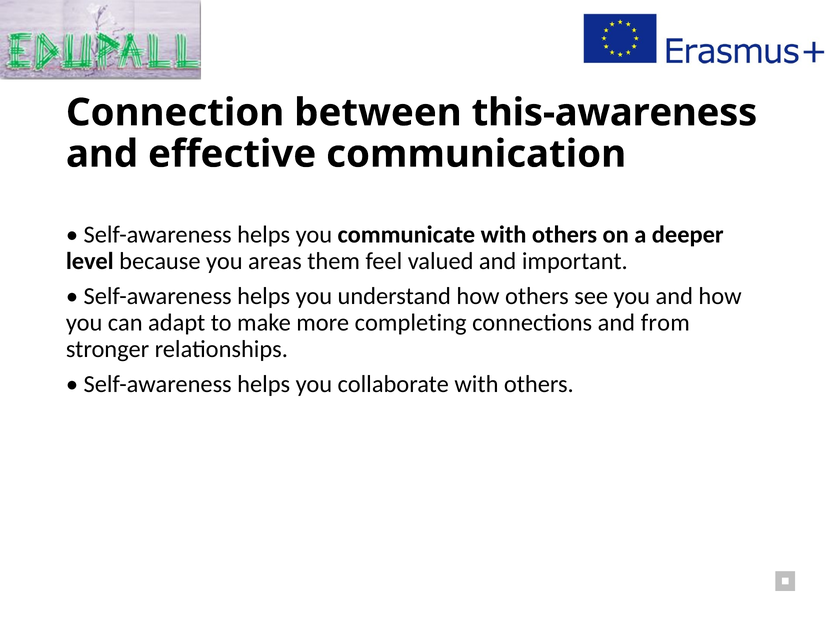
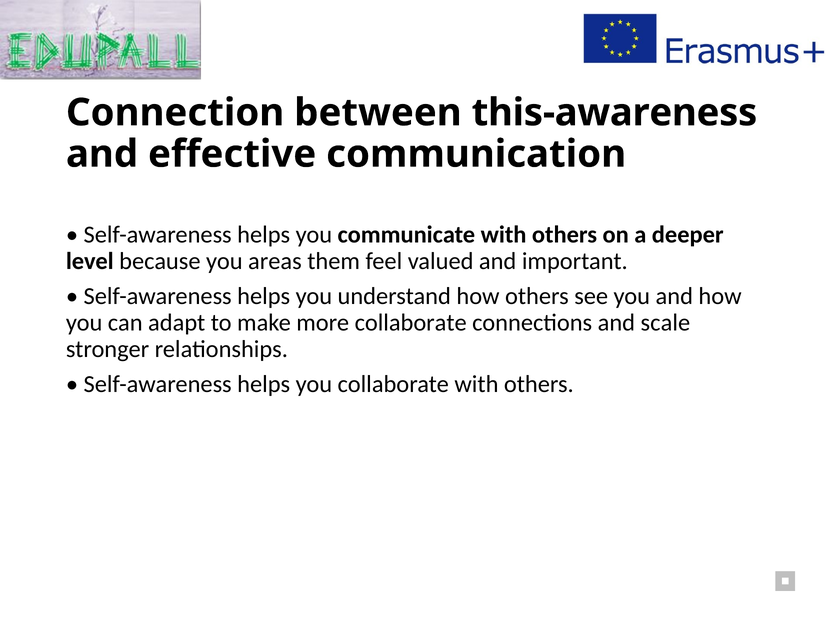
more completing: completing -> collaborate
from: from -> scale
